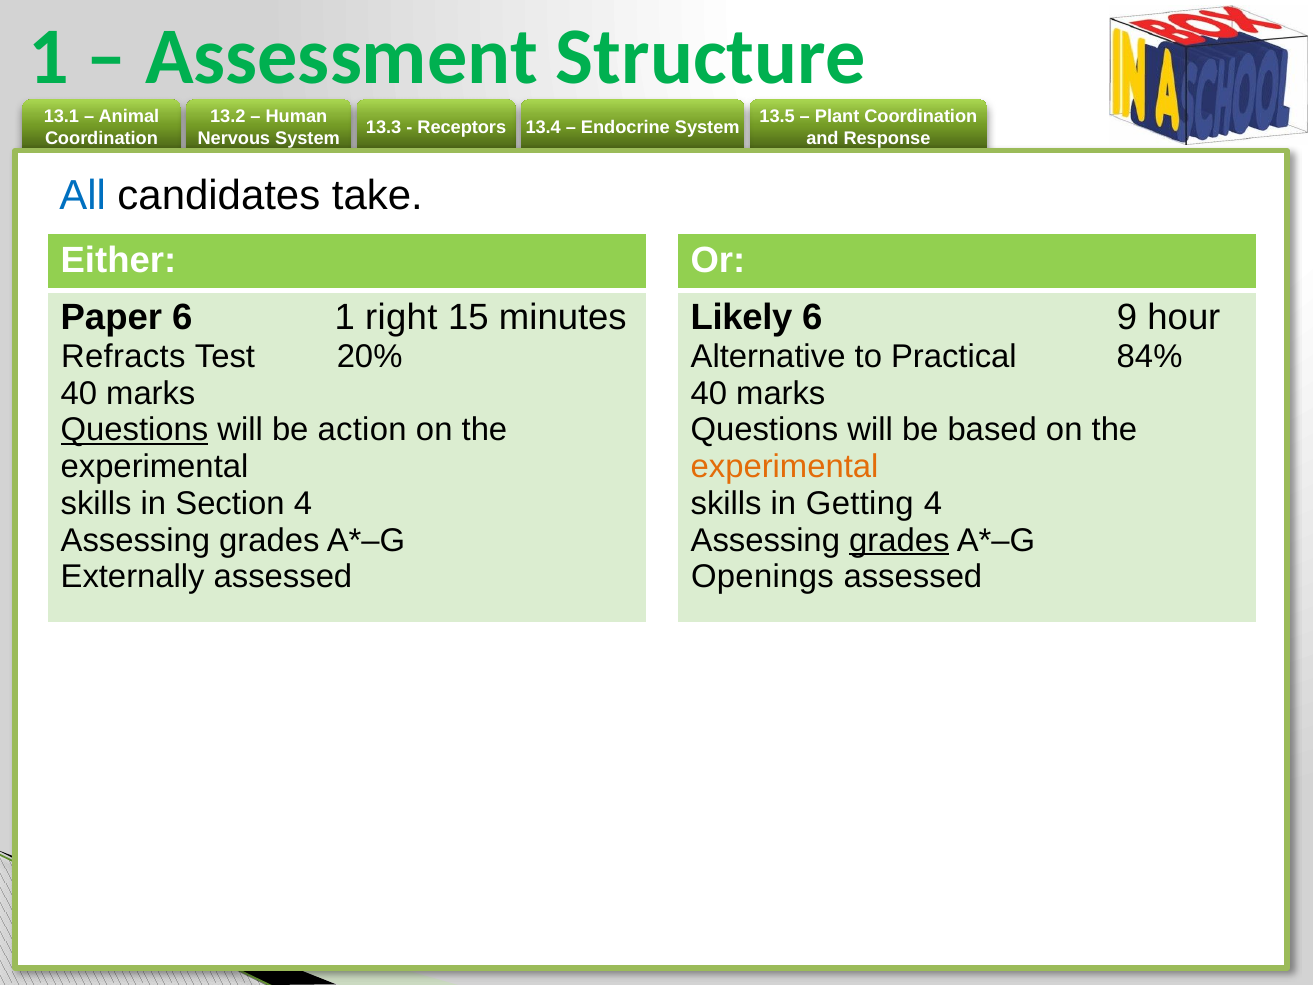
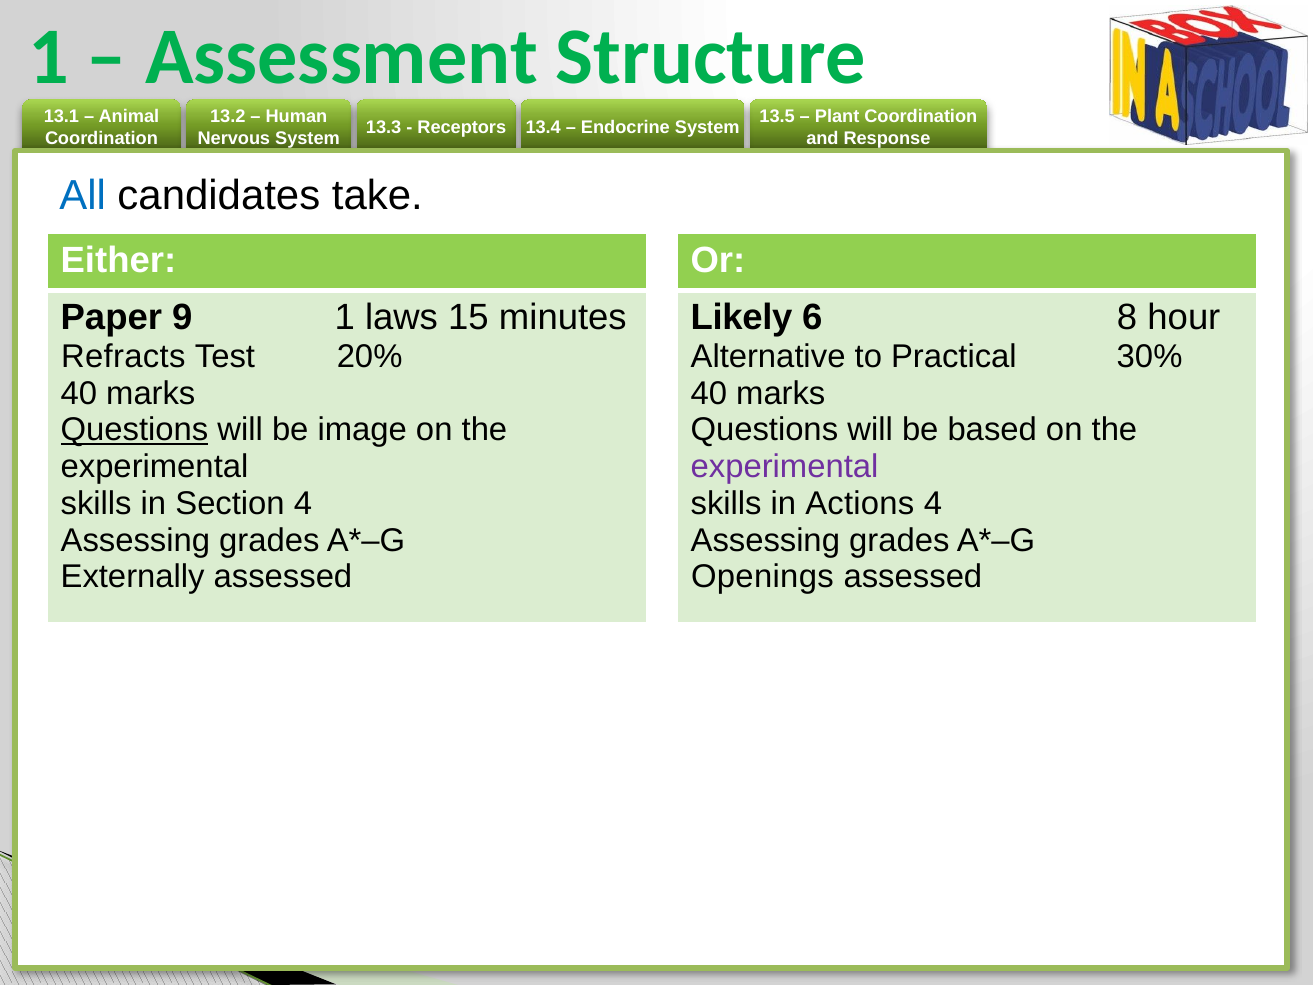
Paper 6: 6 -> 9
right: right -> laws
9: 9 -> 8
84%: 84% -> 30%
action: action -> image
experimental at (785, 467) colour: orange -> purple
Getting: Getting -> Actions
grades at (899, 540) underline: present -> none
